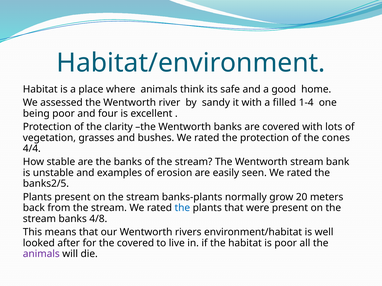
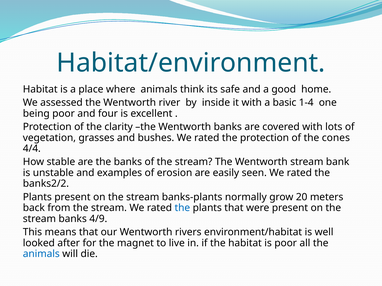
sandy: sandy -> inside
filled: filled -> basic
banks2/5: banks2/5 -> banks2/2
4/8: 4/8 -> 4/9
the covered: covered -> magnet
animals at (41, 254) colour: purple -> blue
